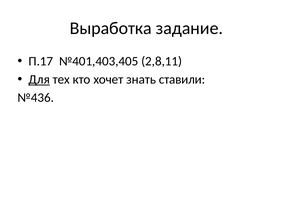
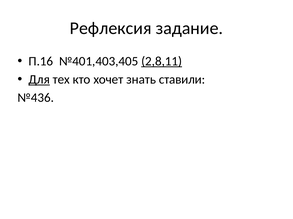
Выработка: Выработка -> Рефлексия
П.17: П.17 -> П.16
2,8,11 underline: none -> present
